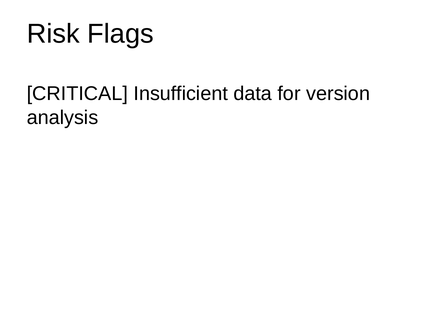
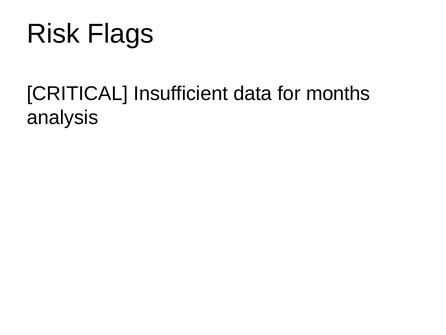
version: version -> months
